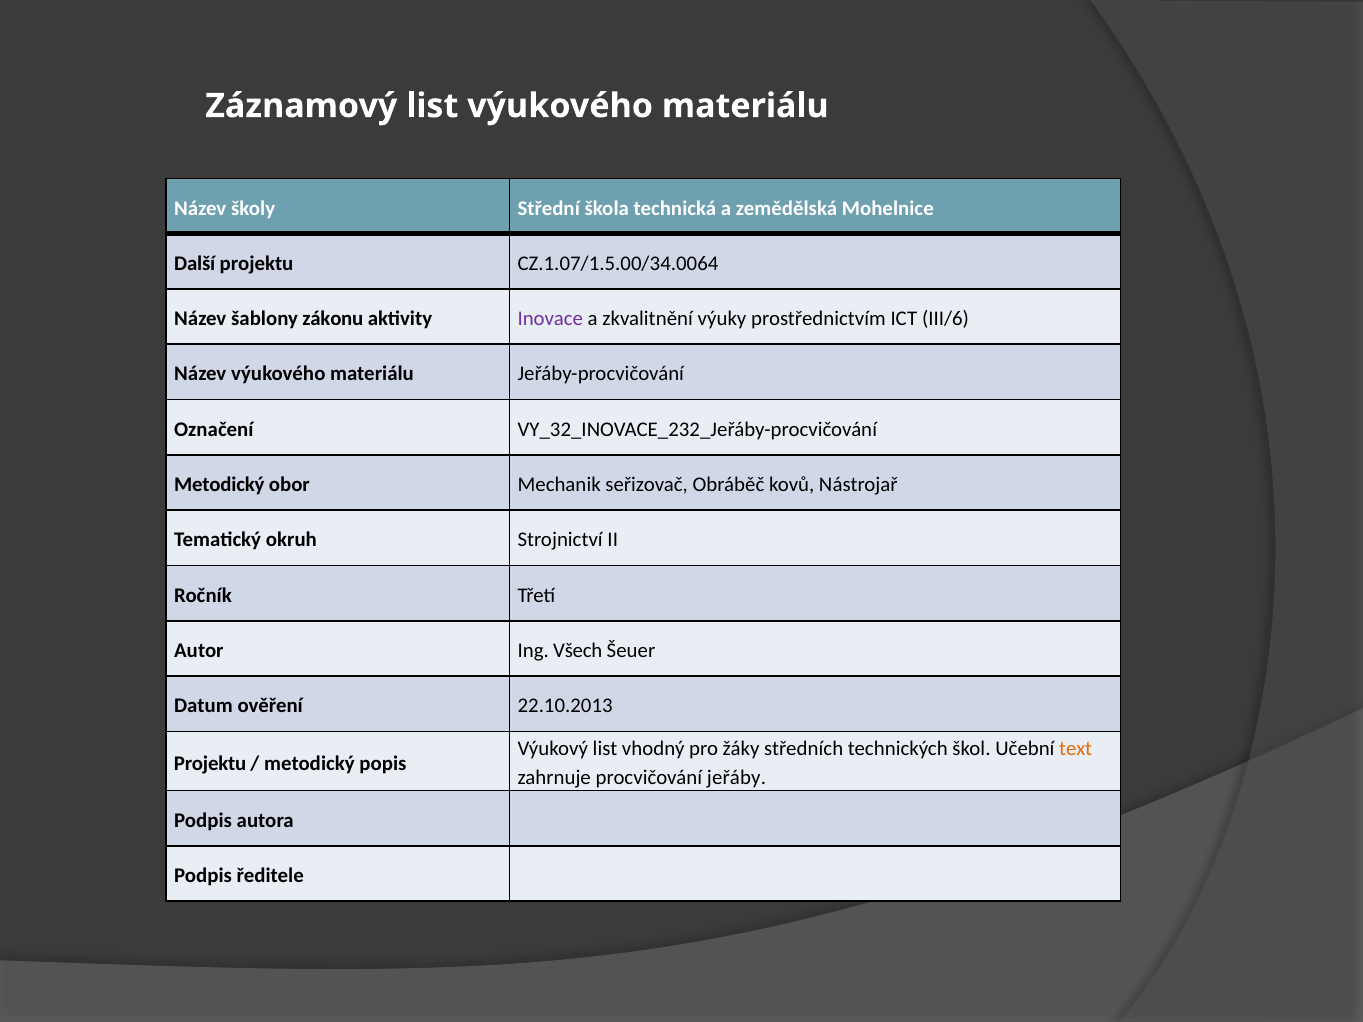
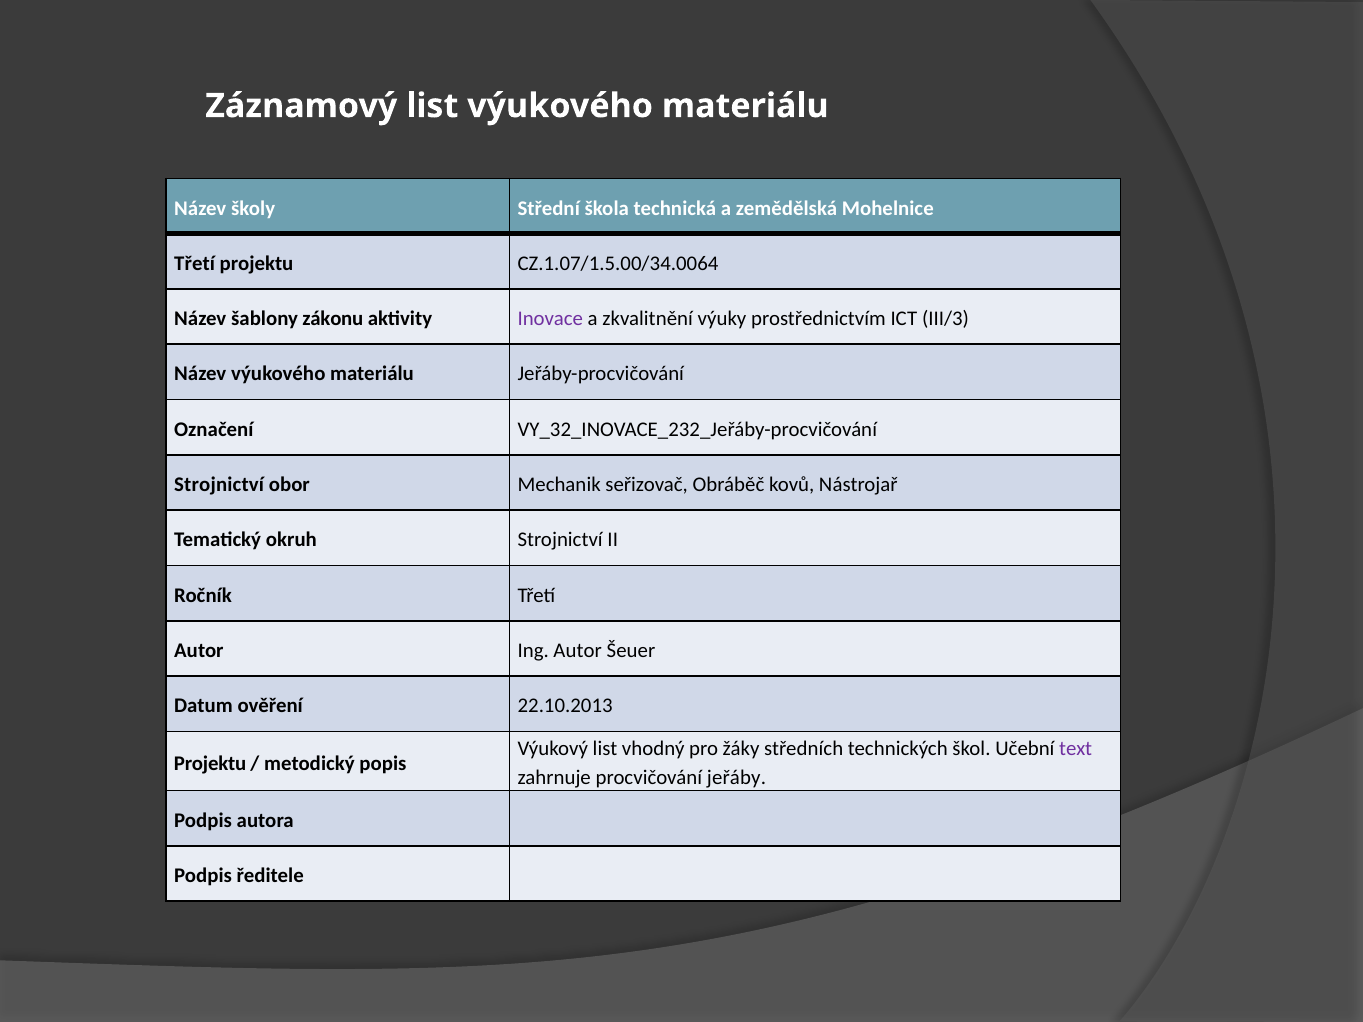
Další at (195, 264): Další -> Třetí
III/6: III/6 -> III/3
Metodický at (219, 485): Metodický -> Strojnictví
Ing Všech: Všech -> Autor
text colour: orange -> purple
